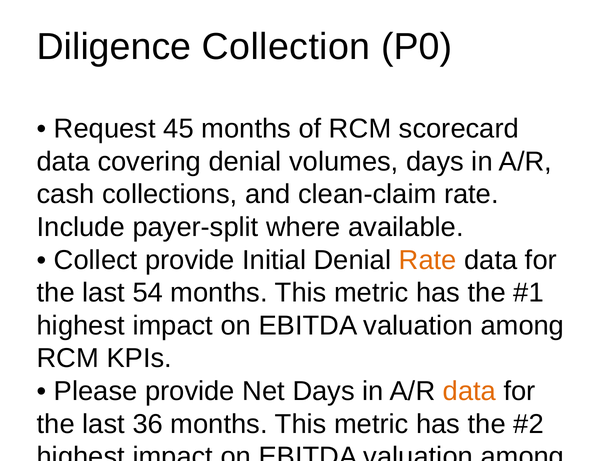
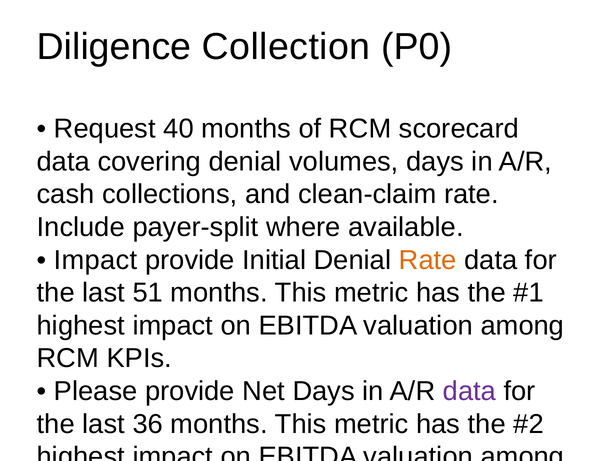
45: 45 -> 40
Collect at (96, 260): Collect -> Impact
54: 54 -> 51
data at (469, 391) colour: orange -> purple
